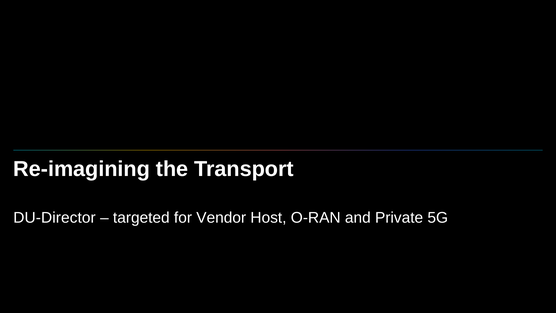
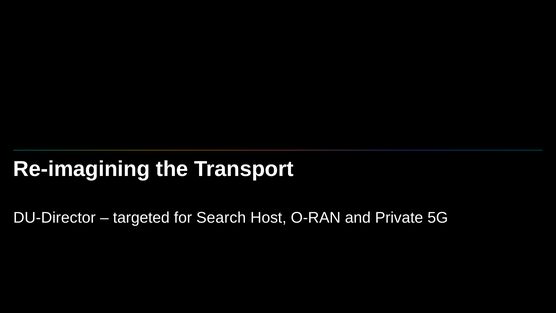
Vendor: Vendor -> Search
